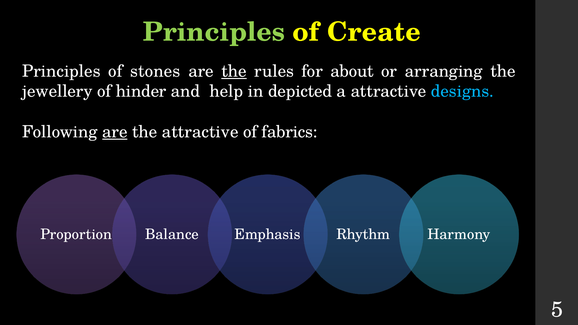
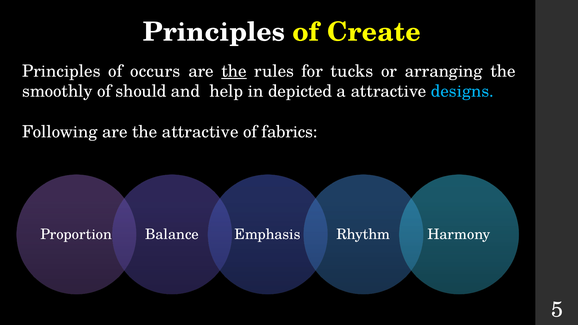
Principles at (214, 32) colour: light green -> white
stones: stones -> occurs
about: about -> tucks
jewellery: jewellery -> smoothly
hinder: hinder -> should
are at (115, 132) underline: present -> none
